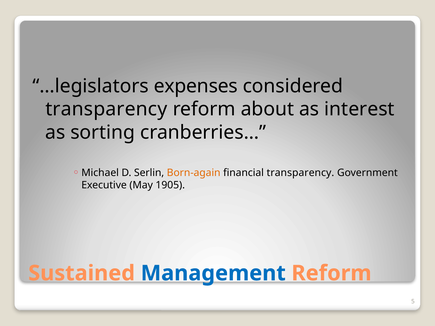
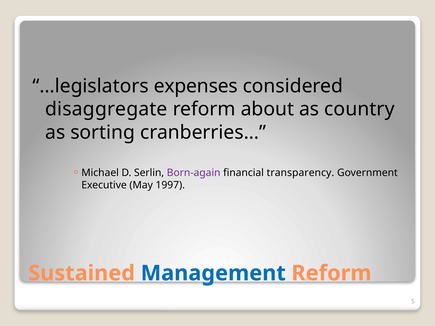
transparency at (106, 109): transparency -> disaggregate
interest: interest -> country
Born-again colour: orange -> purple
1905: 1905 -> 1997
